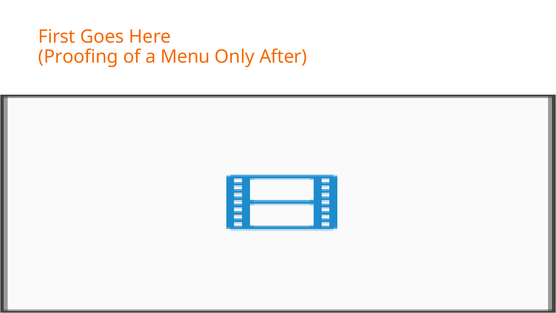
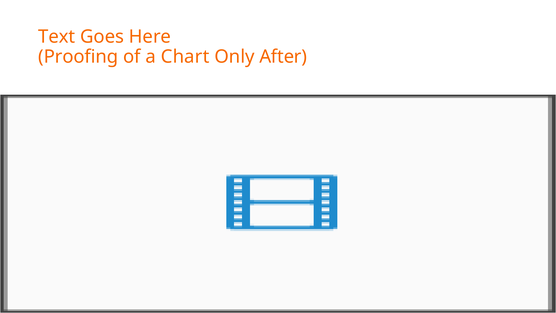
First: First -> Text
Menu: Menu -> Chart
